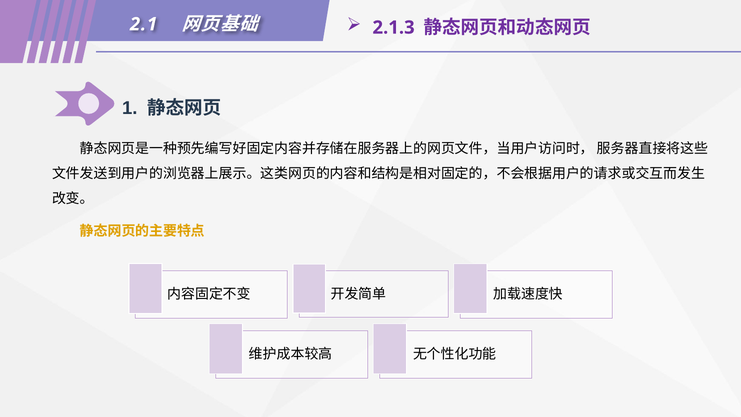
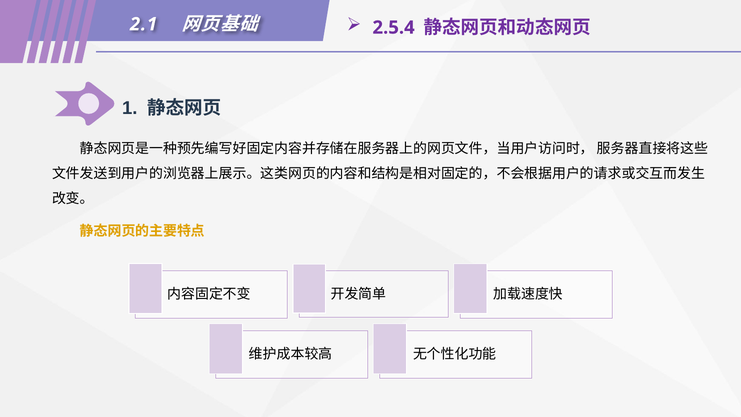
2.1.3: 2.1.3 -> 2.5.4
